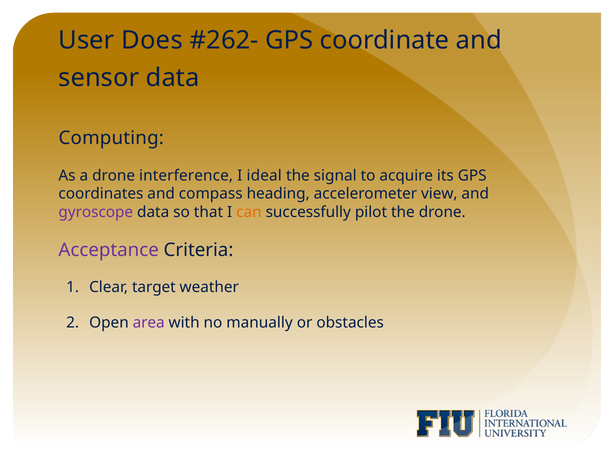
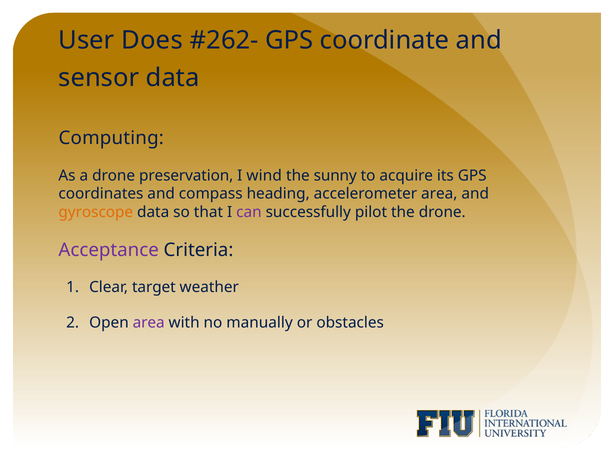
interference: interference -> preservation
ideal: ideal -> wind
signal: signal -> sunny
accelerometer view: view -> area
gyroscope colour: purple -> orange
can colour: orange -> purple
